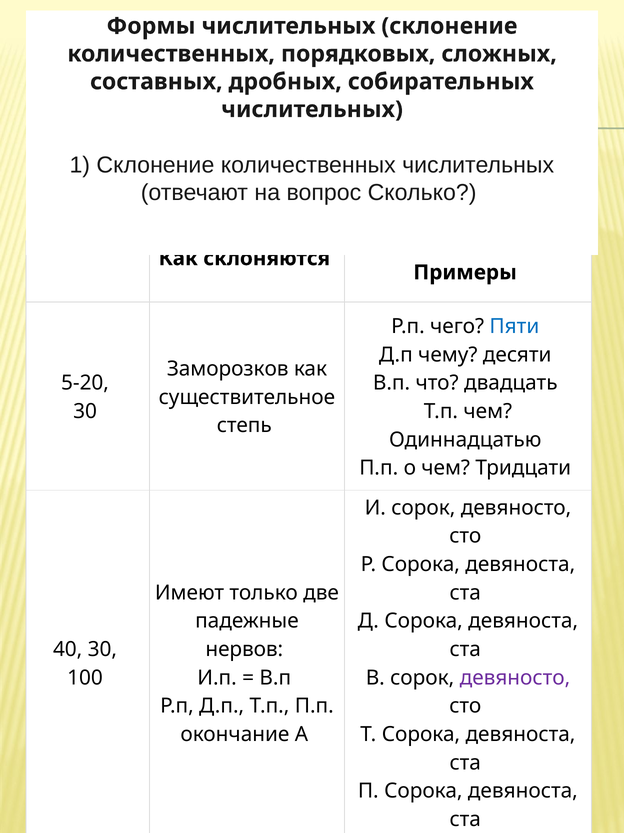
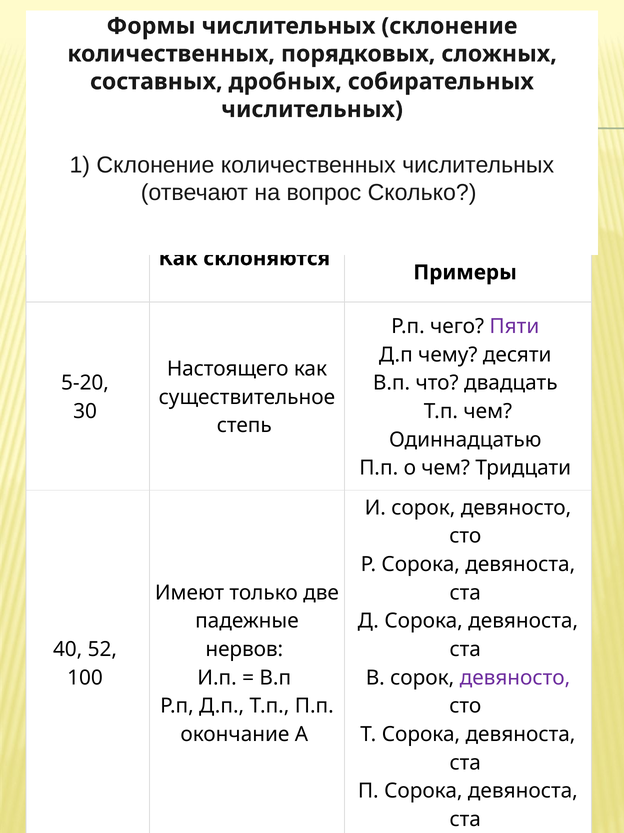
Пяти colour: blue -> purple
Заморозков: Заморозков -> Настоящего
40 30: 30 -> 52
